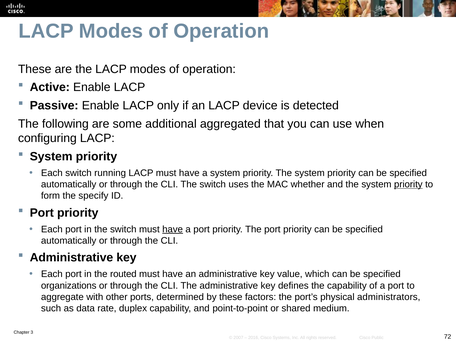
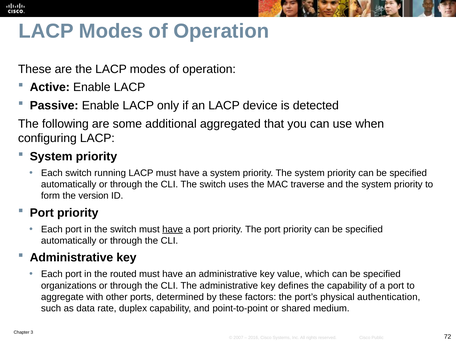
whether: whether -> traverse
priority at (408, 184) underline: present -> none
specify: specify -> version
administrators: administrators -> authentication
